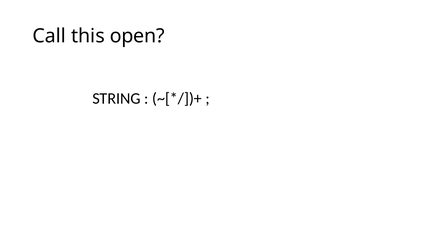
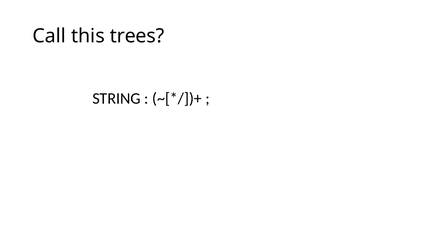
open: open -> trees
